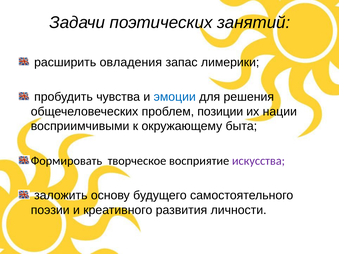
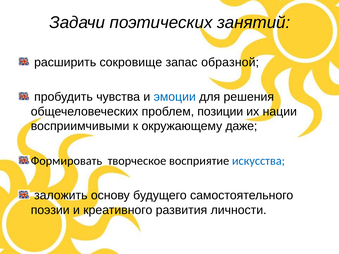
овладения: овладения -> сокровище
лимерики: лимерики -> образной
быта: быта -> даже
искусства colour: purple -> blue
